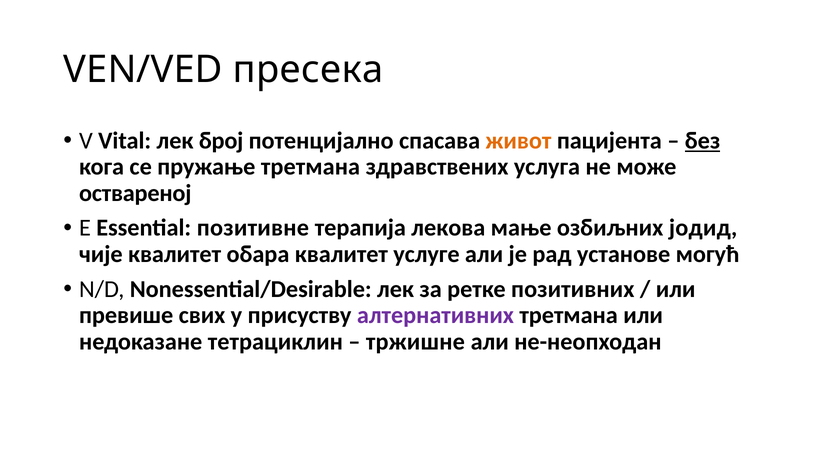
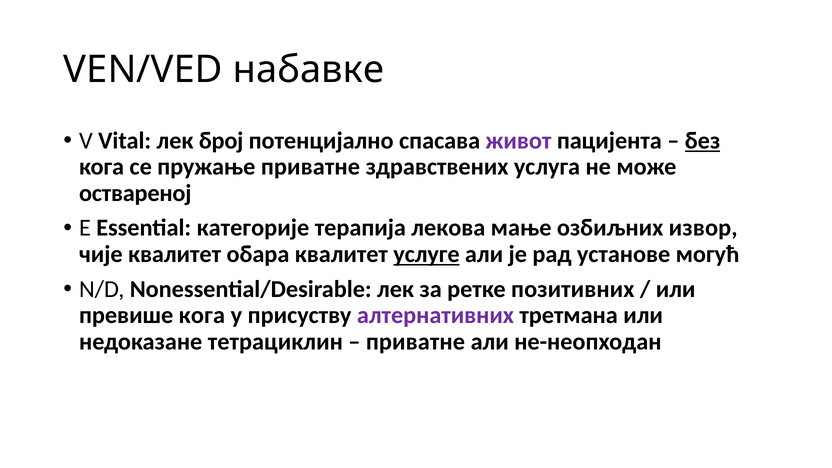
пресека: пресека -> набавке
живот colour: orange -> purple
пружање третмана: третмана -> приватне
позитивне: позитивне -> категорије
јодид: јодид -> извор
услуге underline: none -> present
превише свих: свих -> кога
тржишне at (415, 342): тржишне -> приватне
